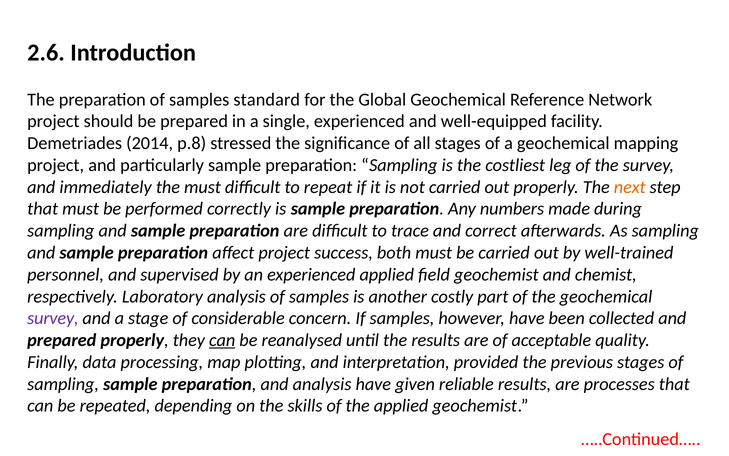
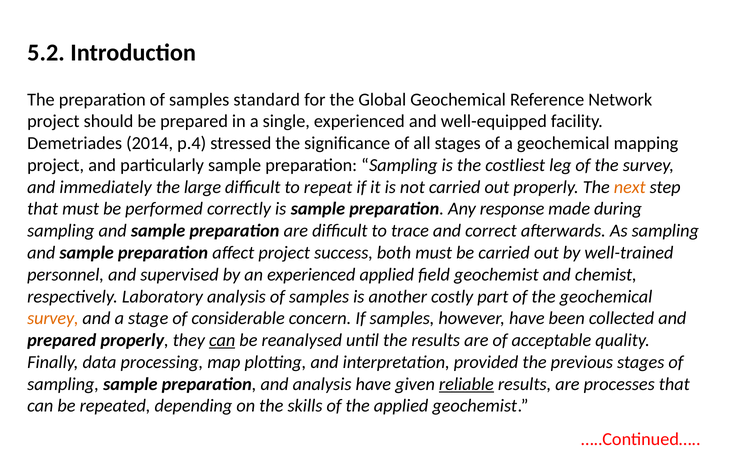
2.6: 2.6 -> 5.2
p.8: p.8 -> p.4
the must: must -> large
numbers: numbers -> response
survey at (53, 318) colour: purple -> orange
reliable underline: none -> present
